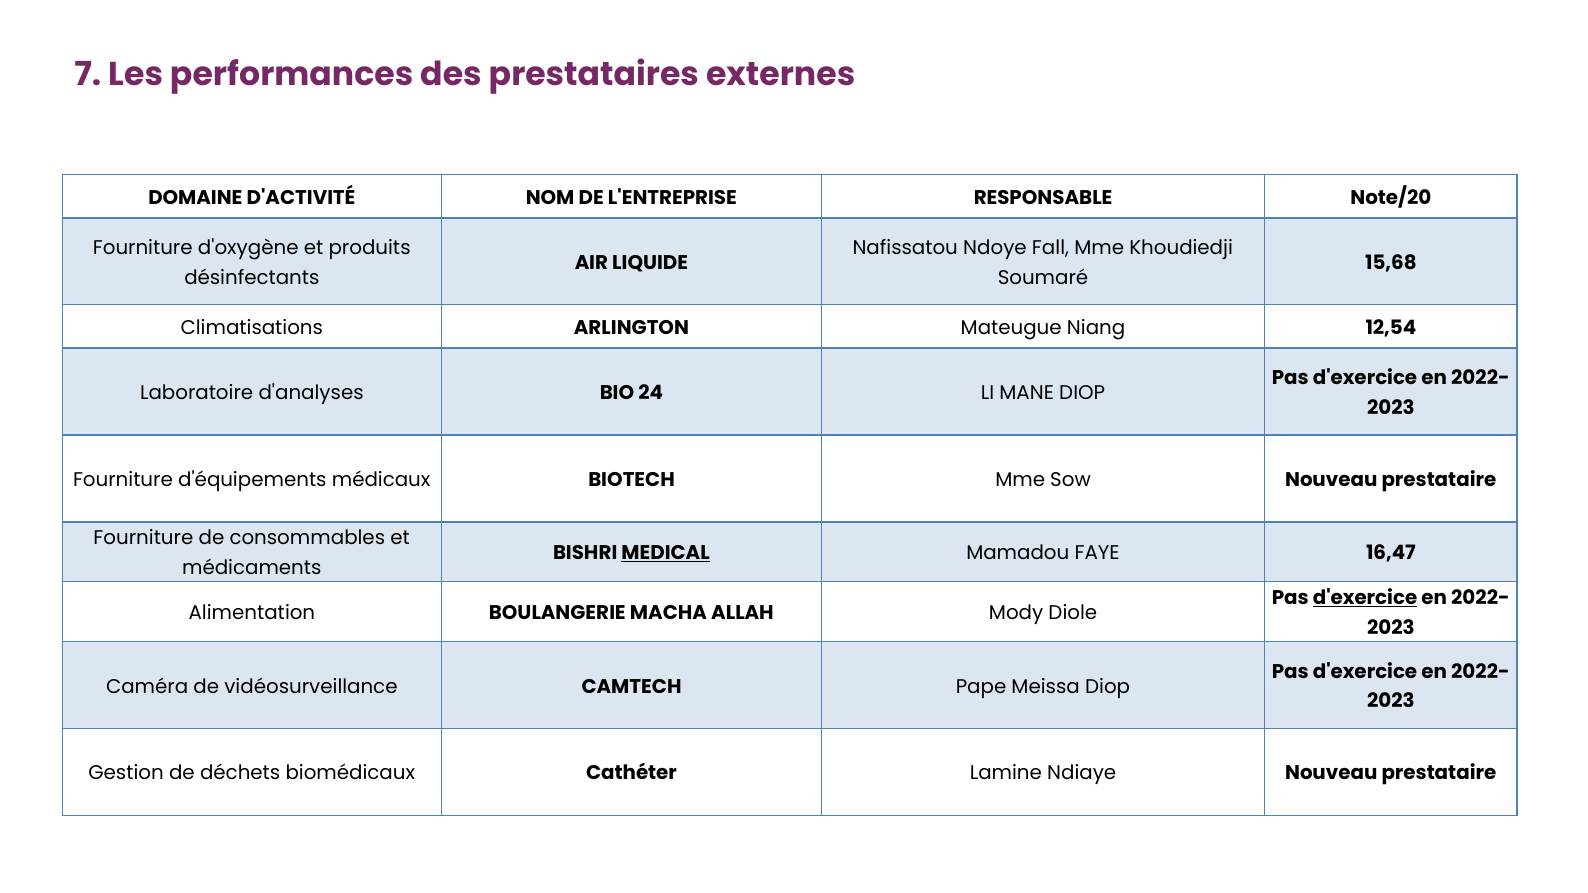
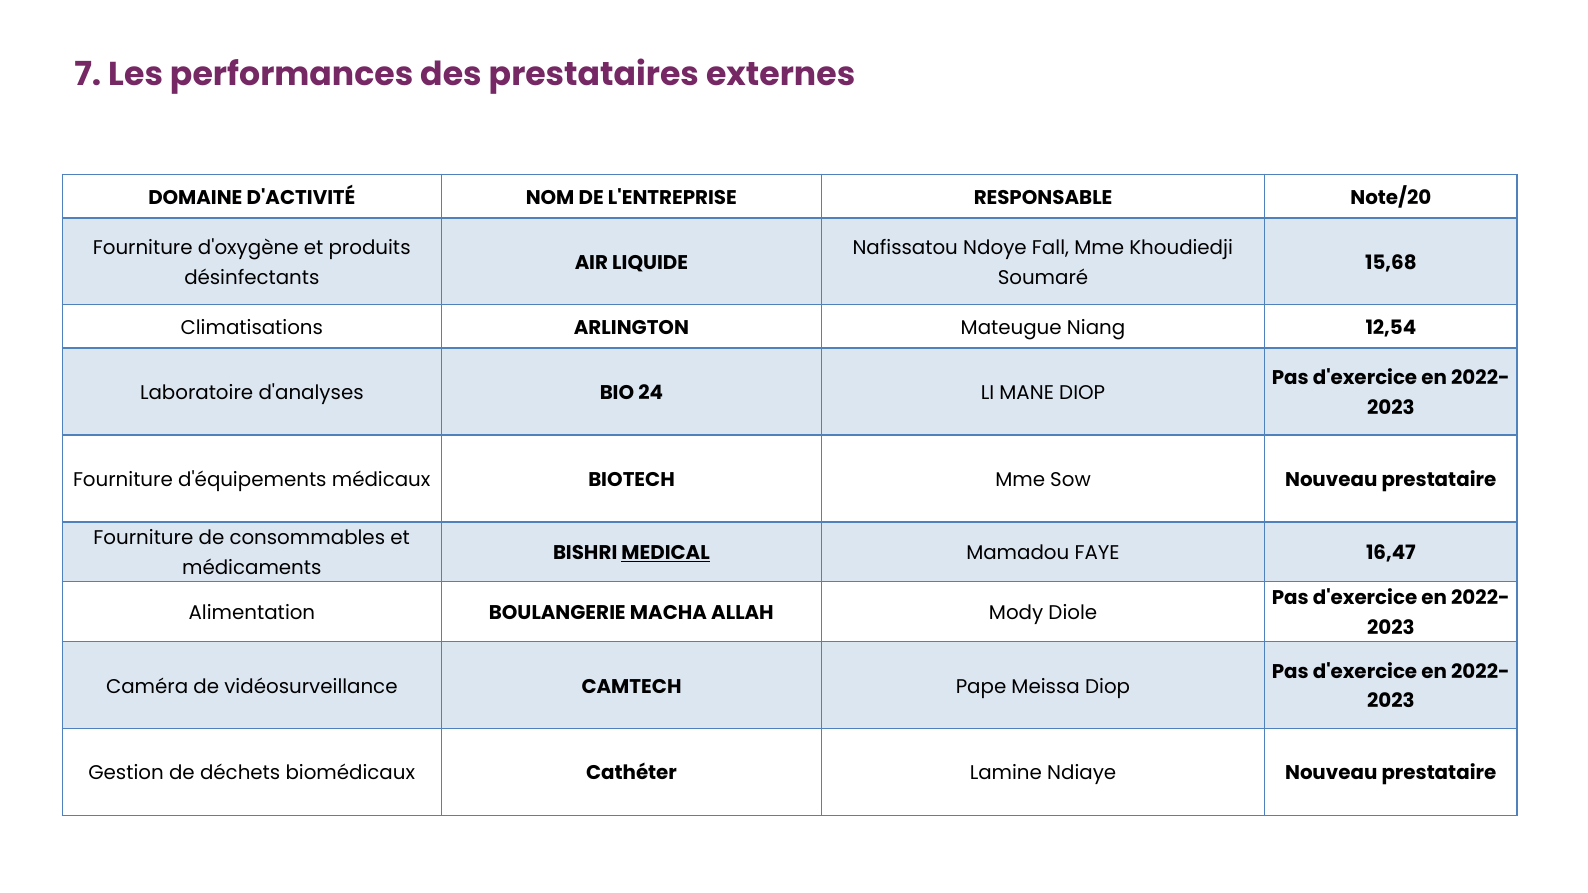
d'exercice at (1365, 598) underline: present -> none
